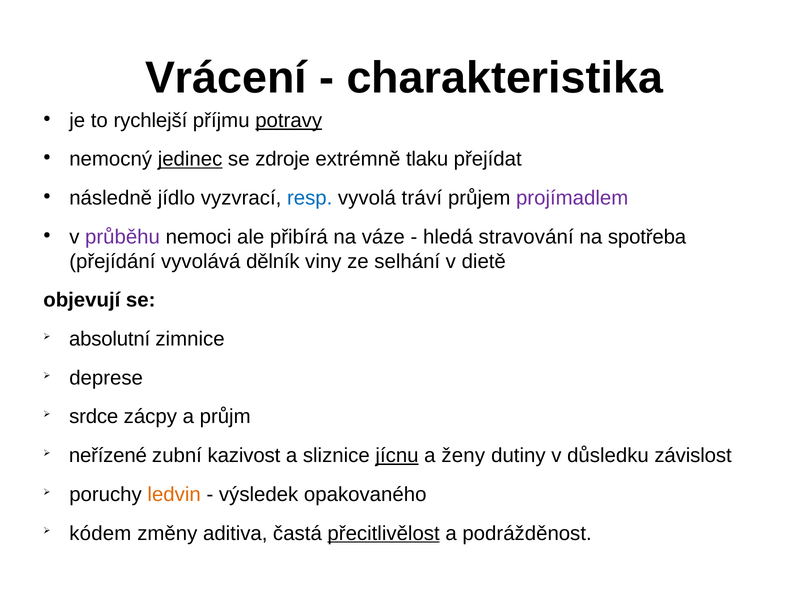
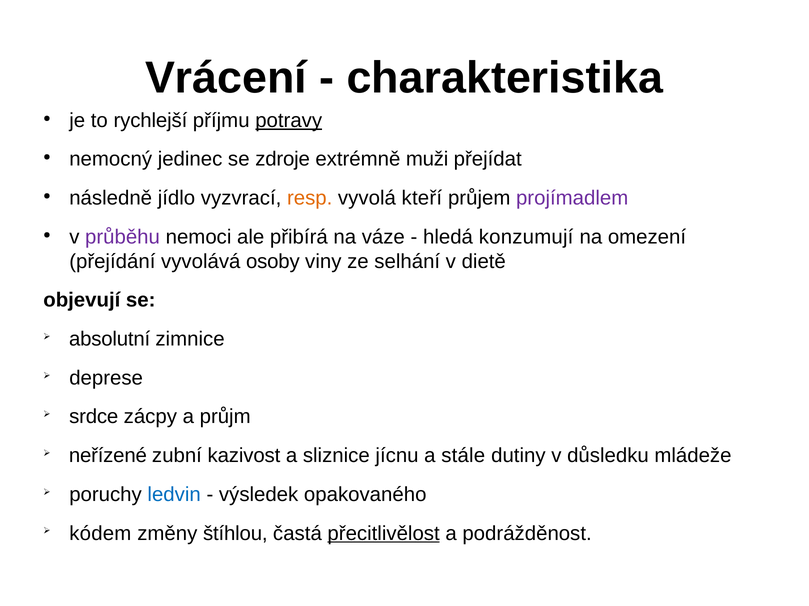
jedinec underline: present -> none
tlaku: tlaku -> muži
resp colour: blue -> orange
tráví: tráví -> kteří
stravování: stravování -> konzumují
spotřeba: spotřeba -> omezení
dělník: dělník -> osoby
jícnu underline: present -> none
ženy: ženy -> stále
závislost: závislost -> mládeže
ledvin colour: orange -> blue
aditiva: aditiva -> štíhlou
